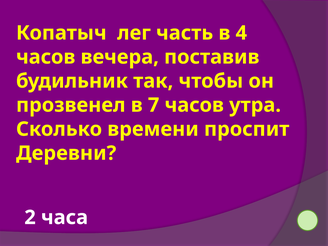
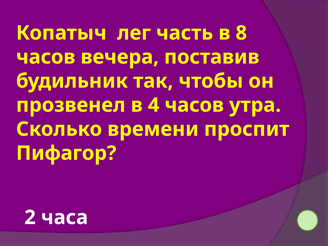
4: 4 -> 8
7: 7 -> 4
Деревни: Деревни -> Пифагор
